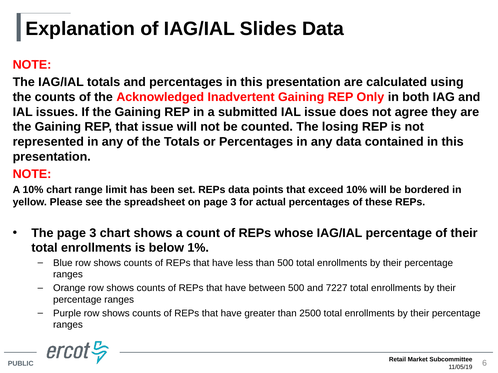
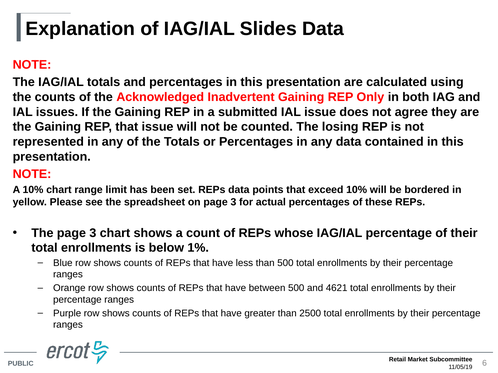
7227: 7227 -> 4621
